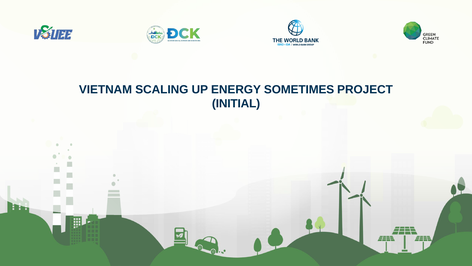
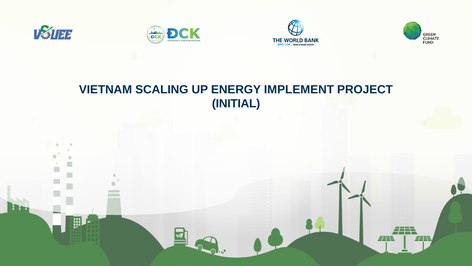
SOMETIMES: SOMETIMES -> IMPLEMENT
